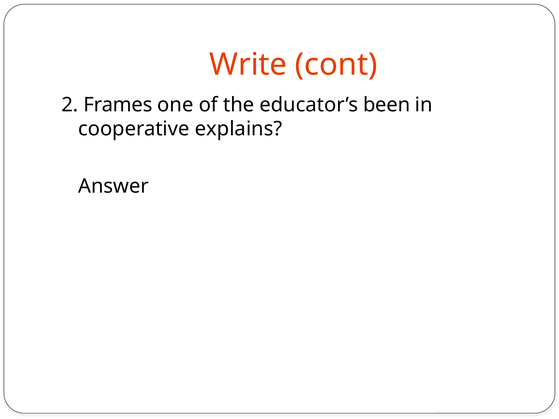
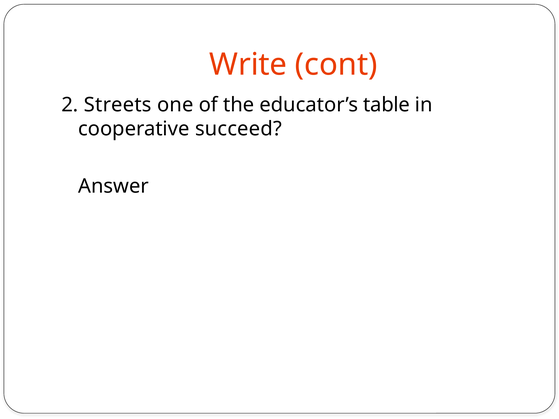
Frames: Frames -> Streets
been: been -> table
explains: explains -> succeed
